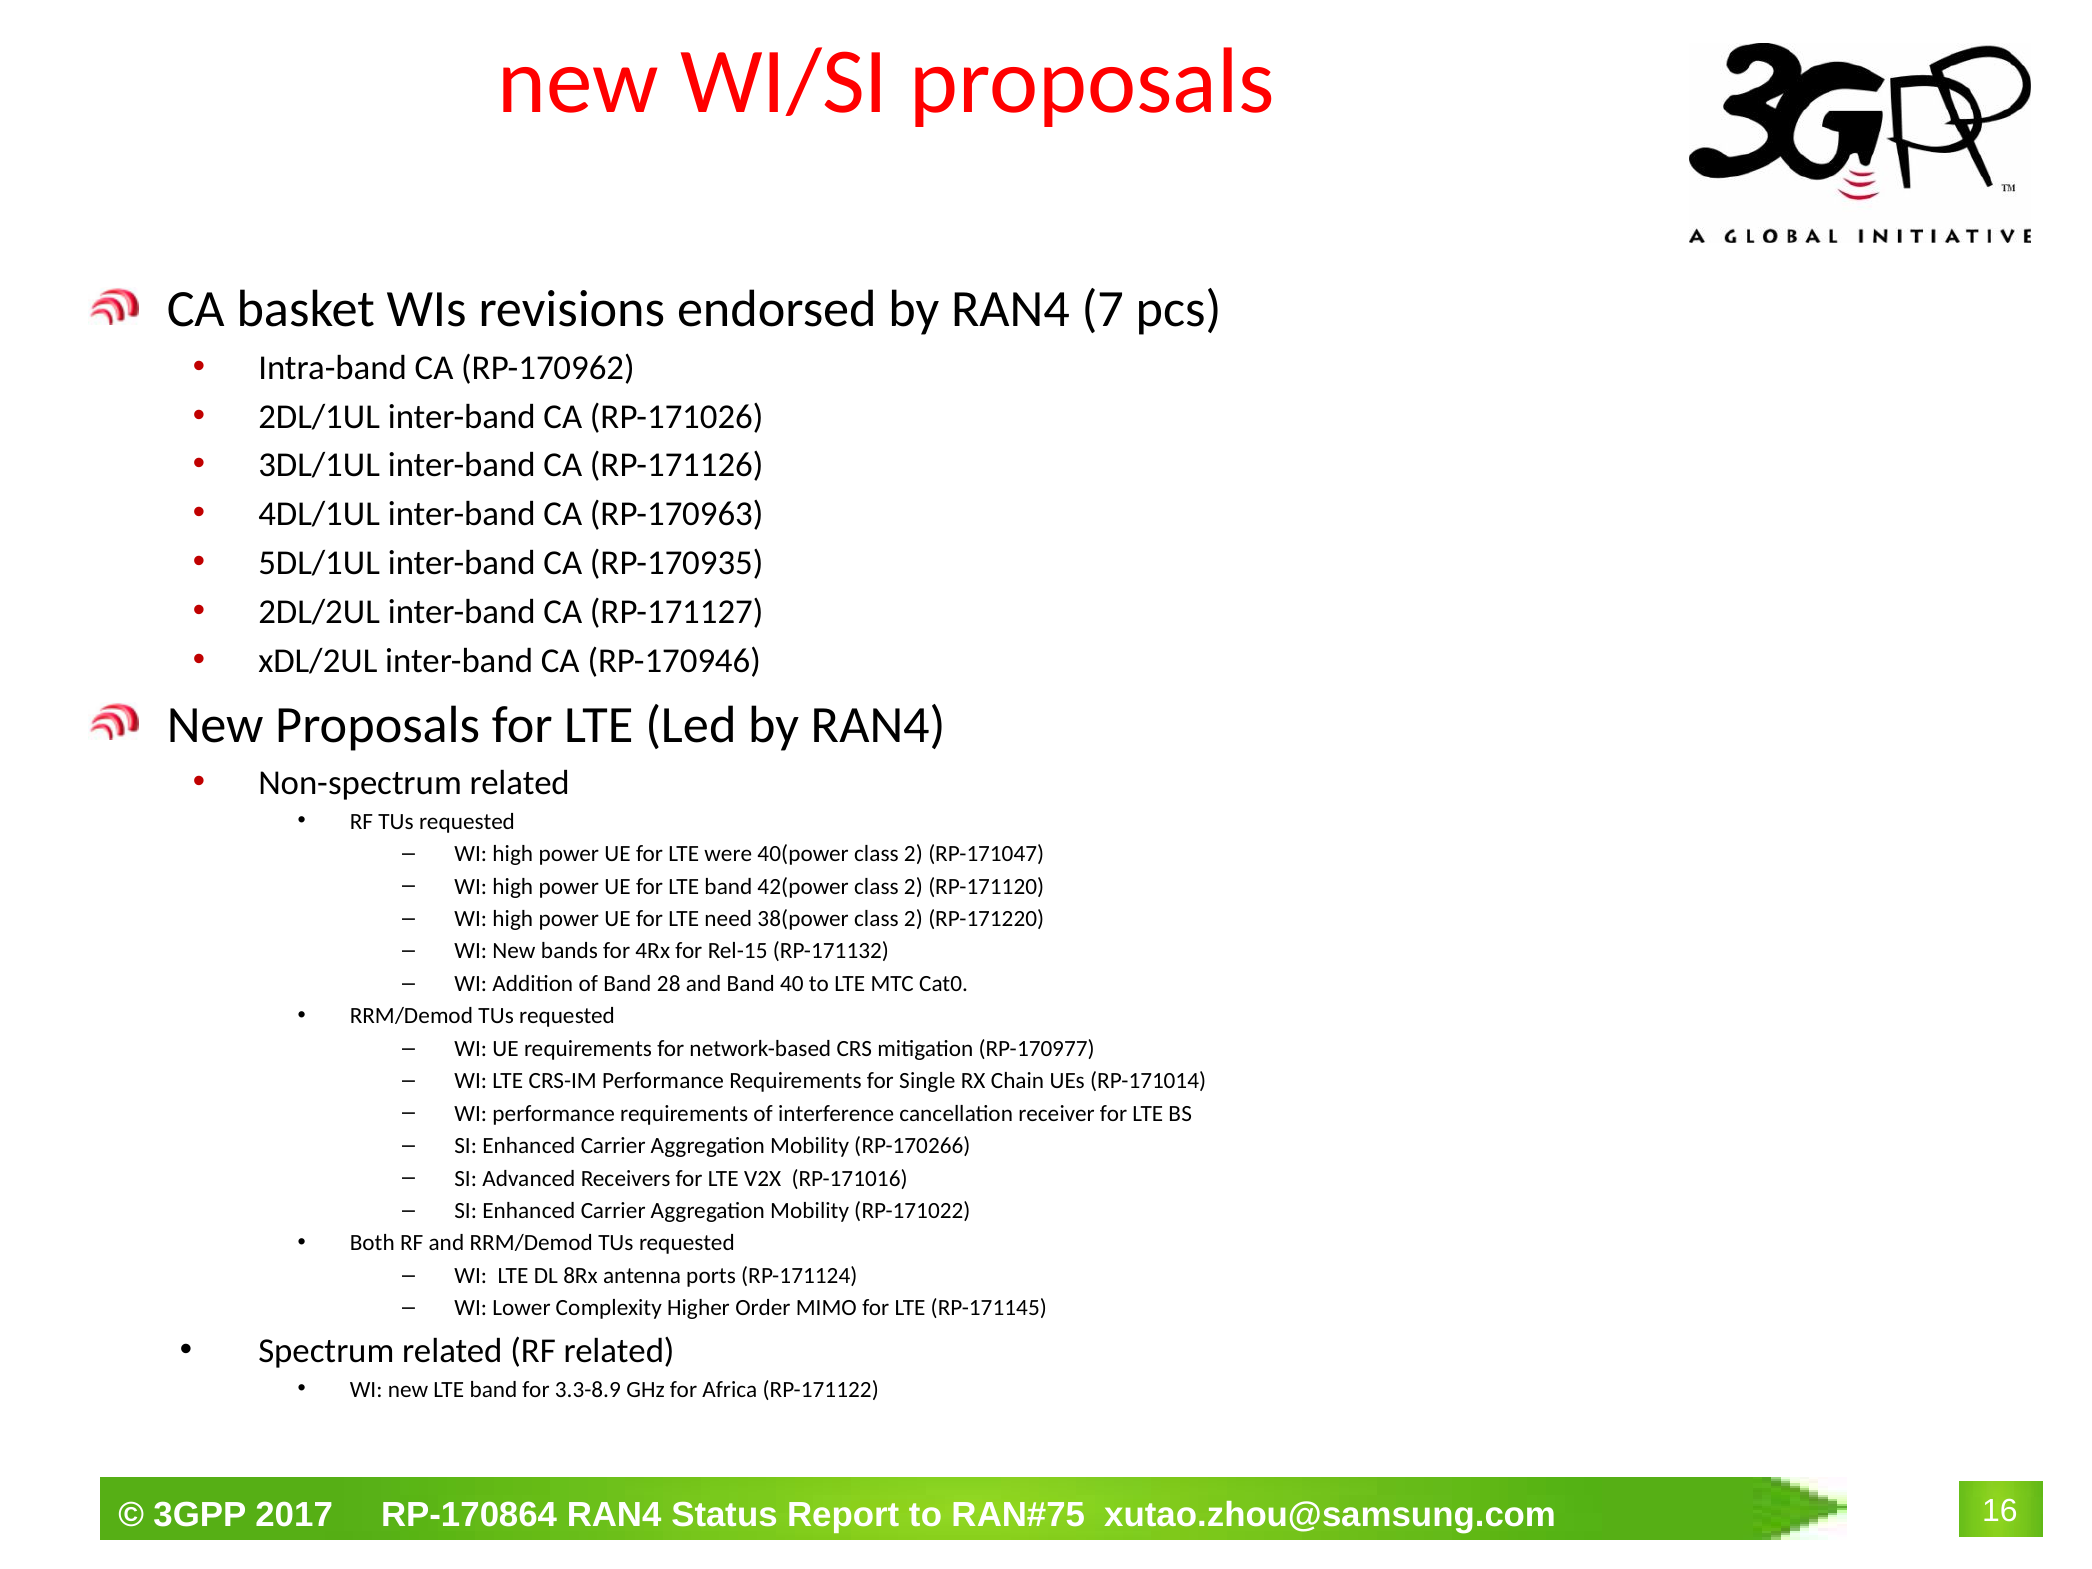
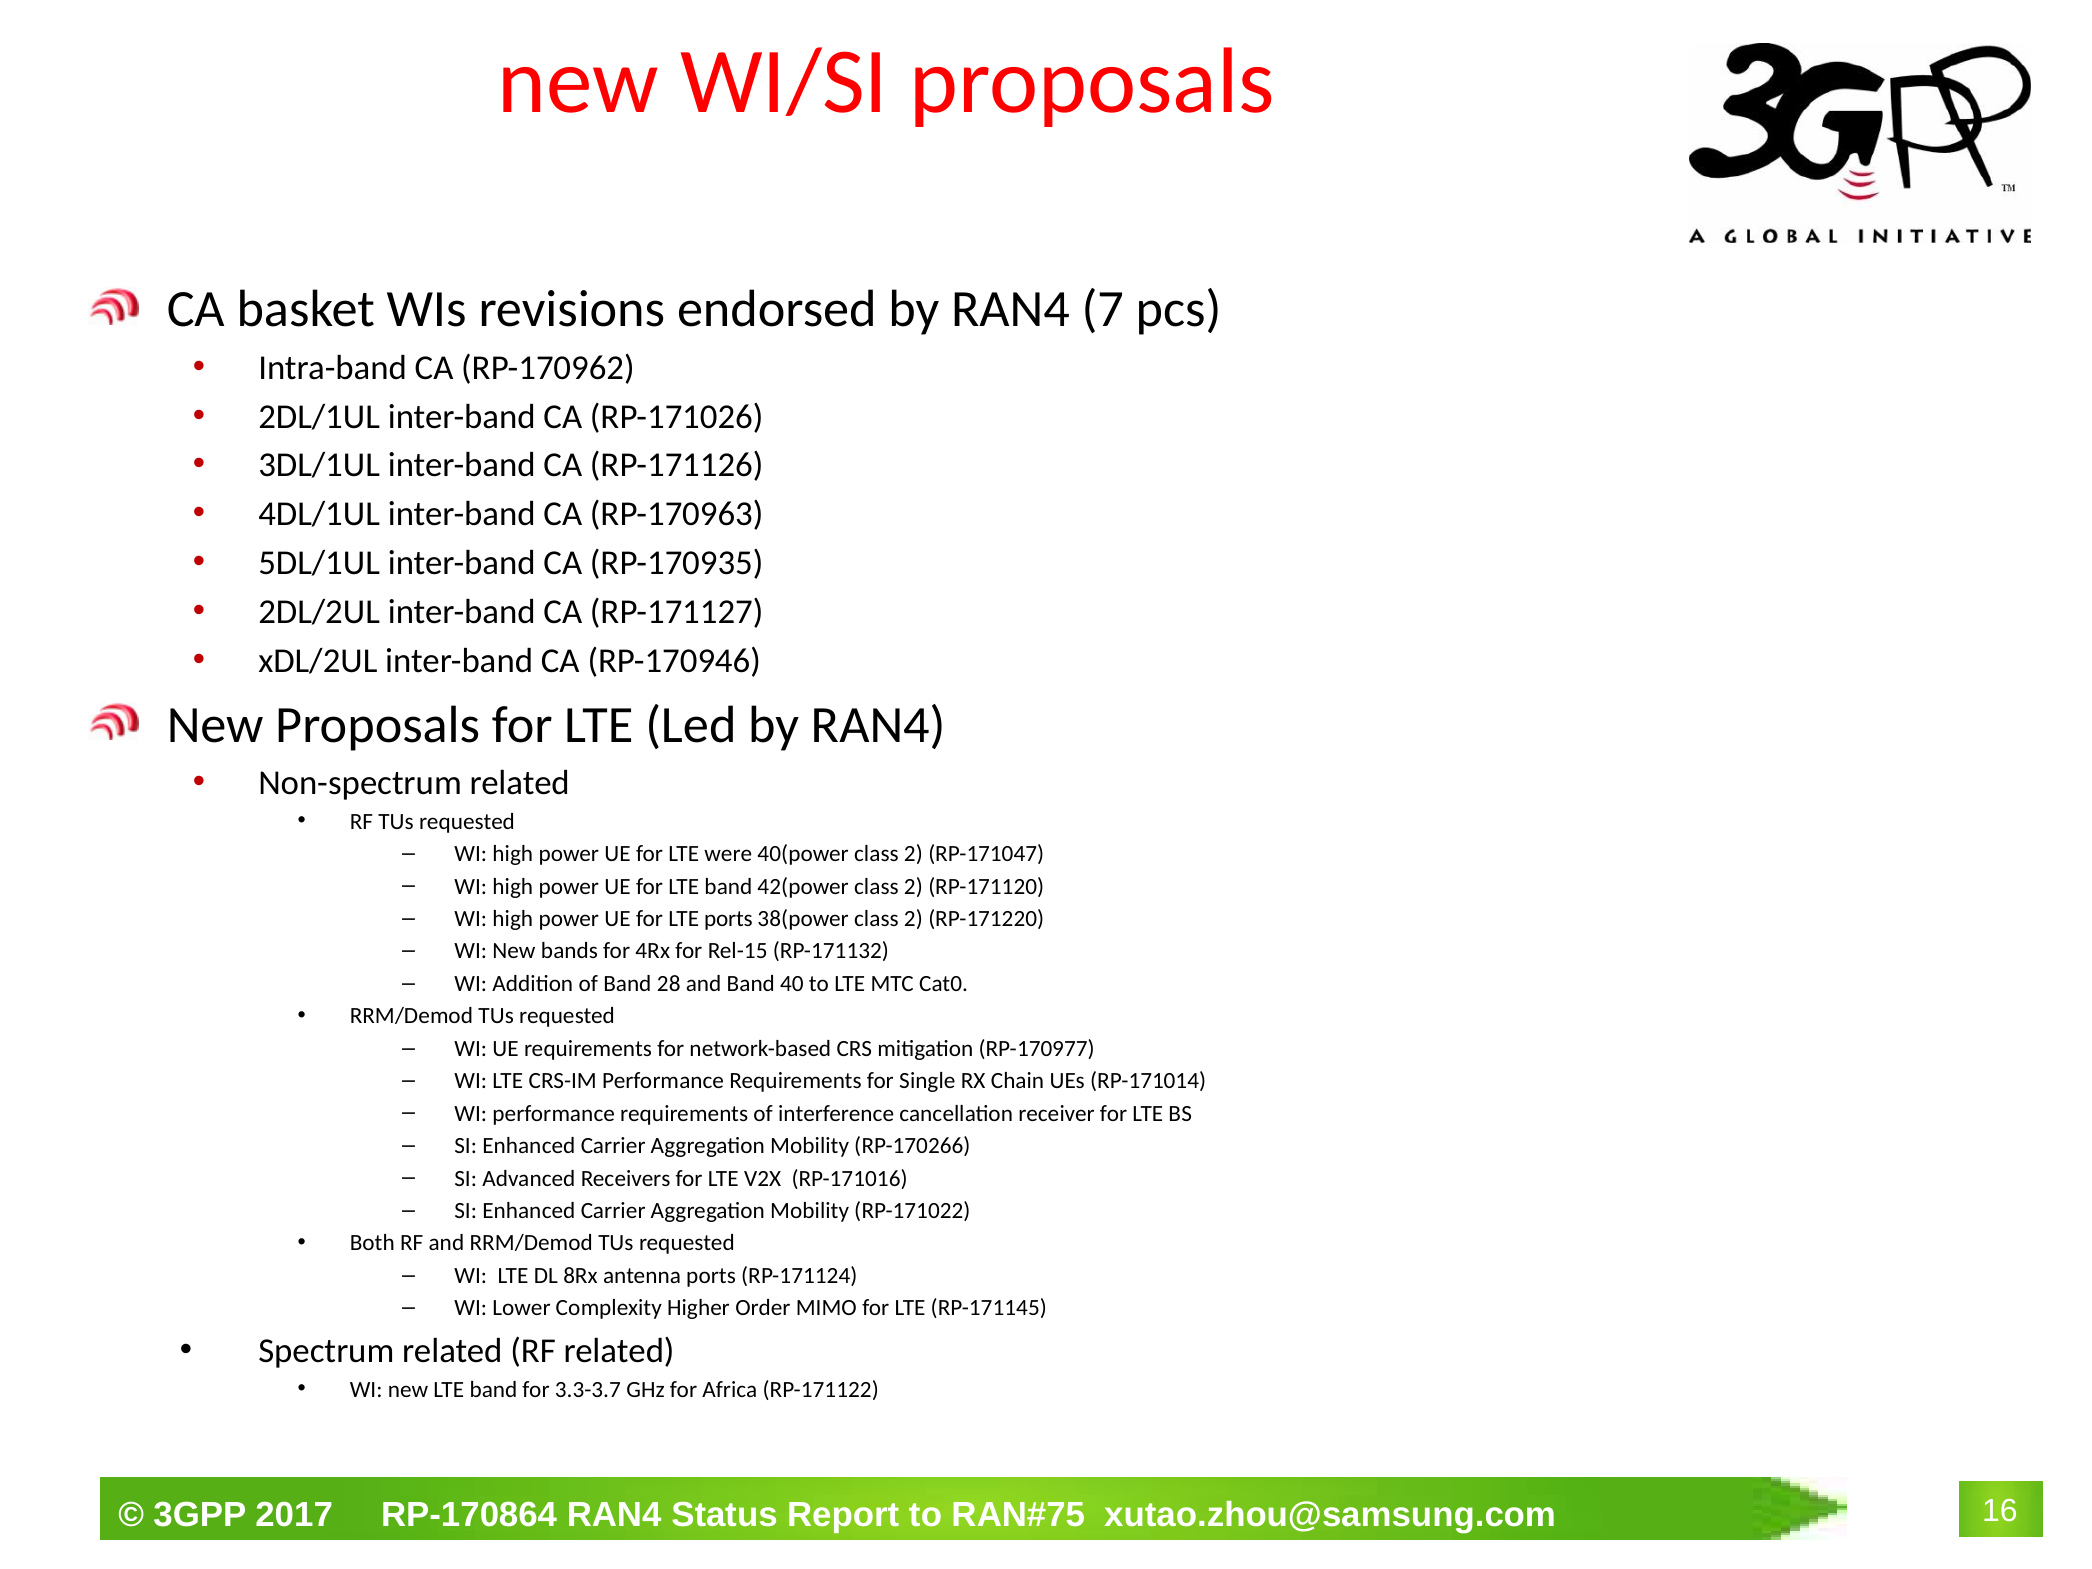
LTE need: need -> ports
3.3-8.9: 3.3-8.9 -> 3.3-3.7
